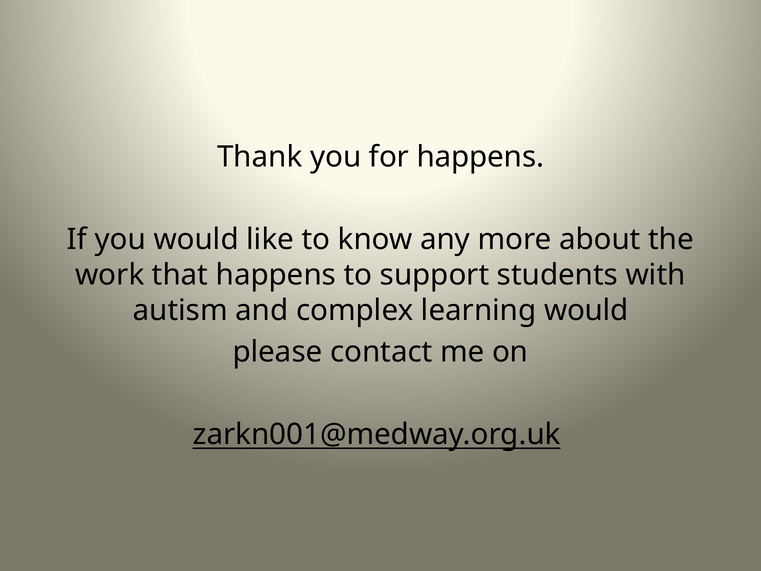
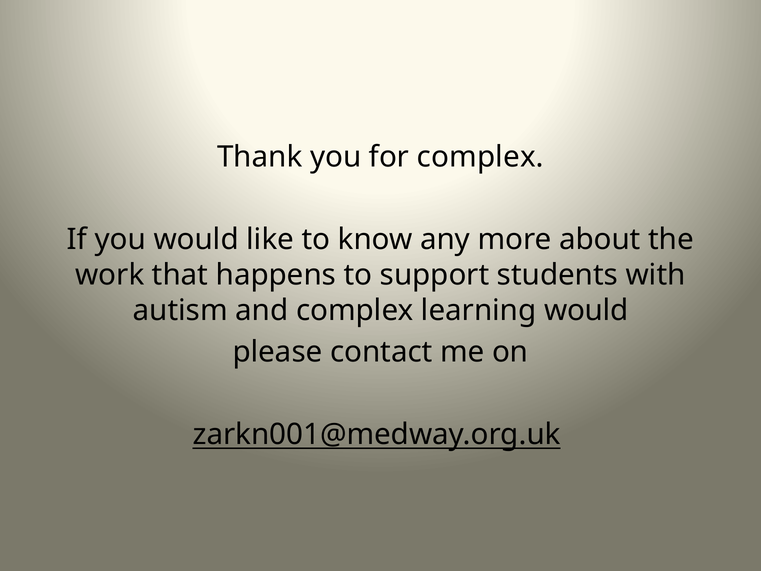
for happens: happens -> complex
